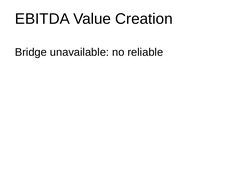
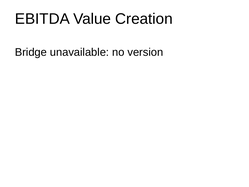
reliable: reliable -> version
